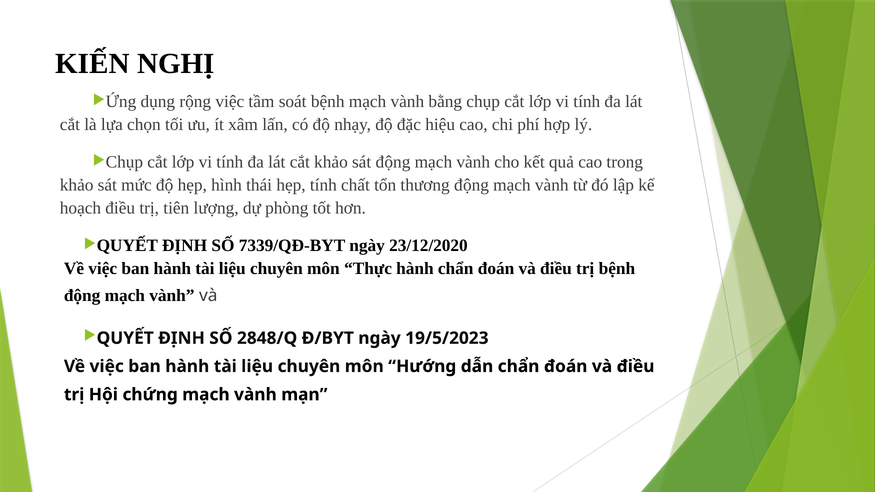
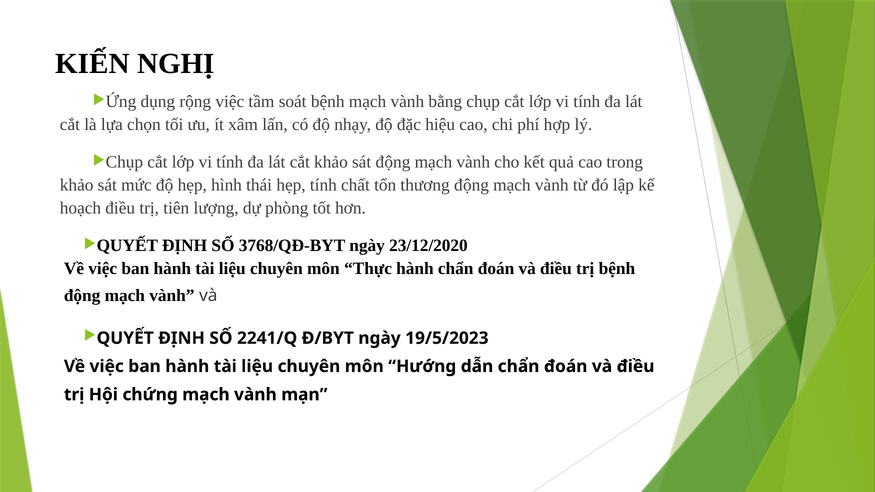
7339/QĐ-BYT: 7339/QĐ-BYT -> 3768/QĐ-BYT
2848/Q: 2848/Q -> 2241/Q
